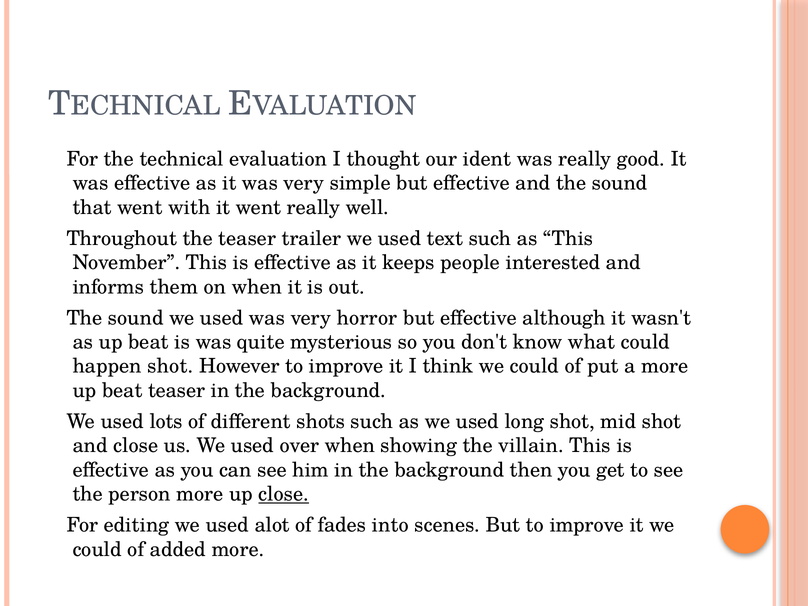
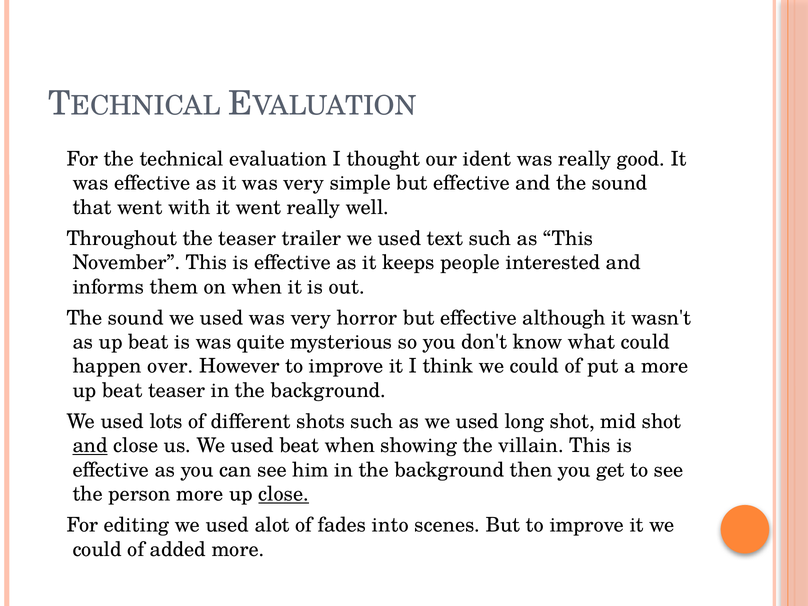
happen shot: shot -> over
and at (90, 446) underline: none -> present
used over: over -> beat
